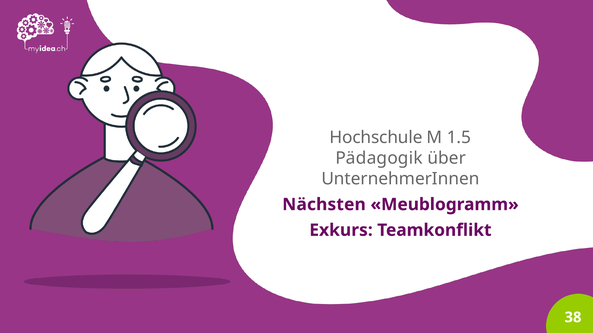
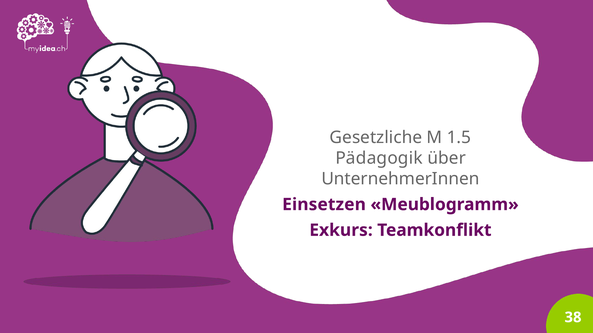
Hochschule: Hochschule -> Gesetzliche
Nächsten: Nächsten -> Einsetzen
